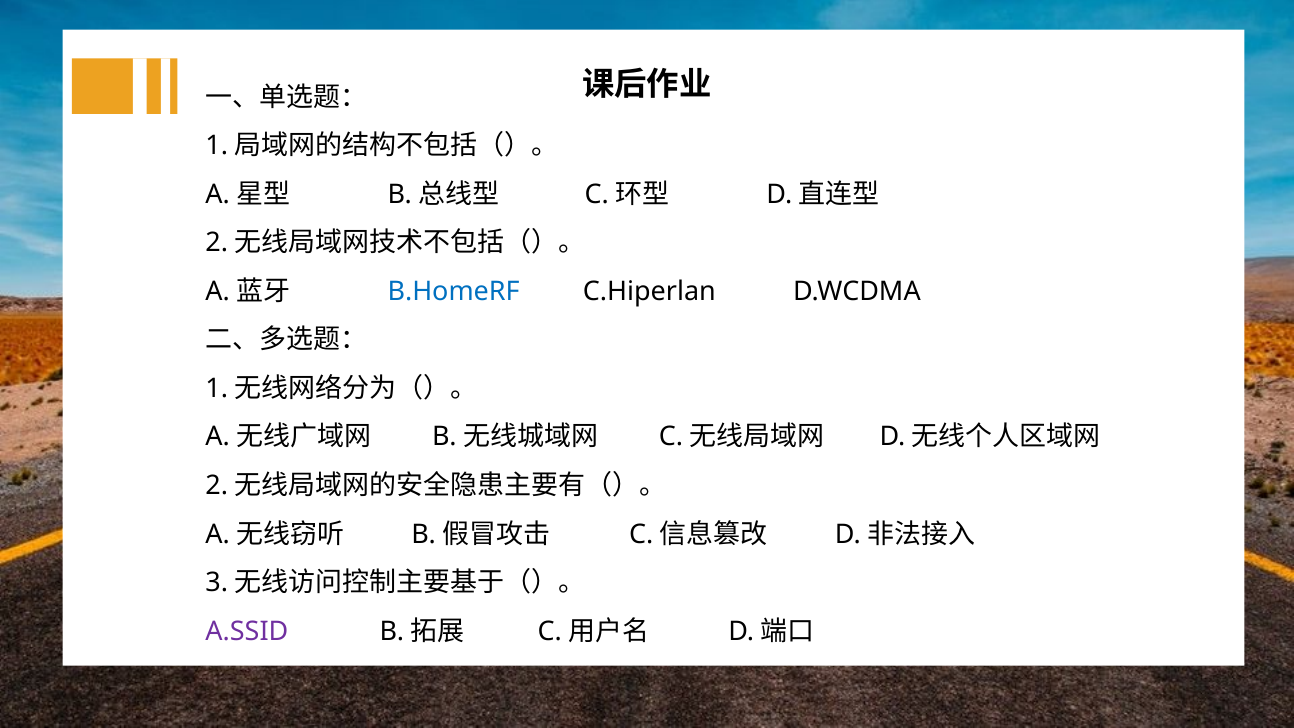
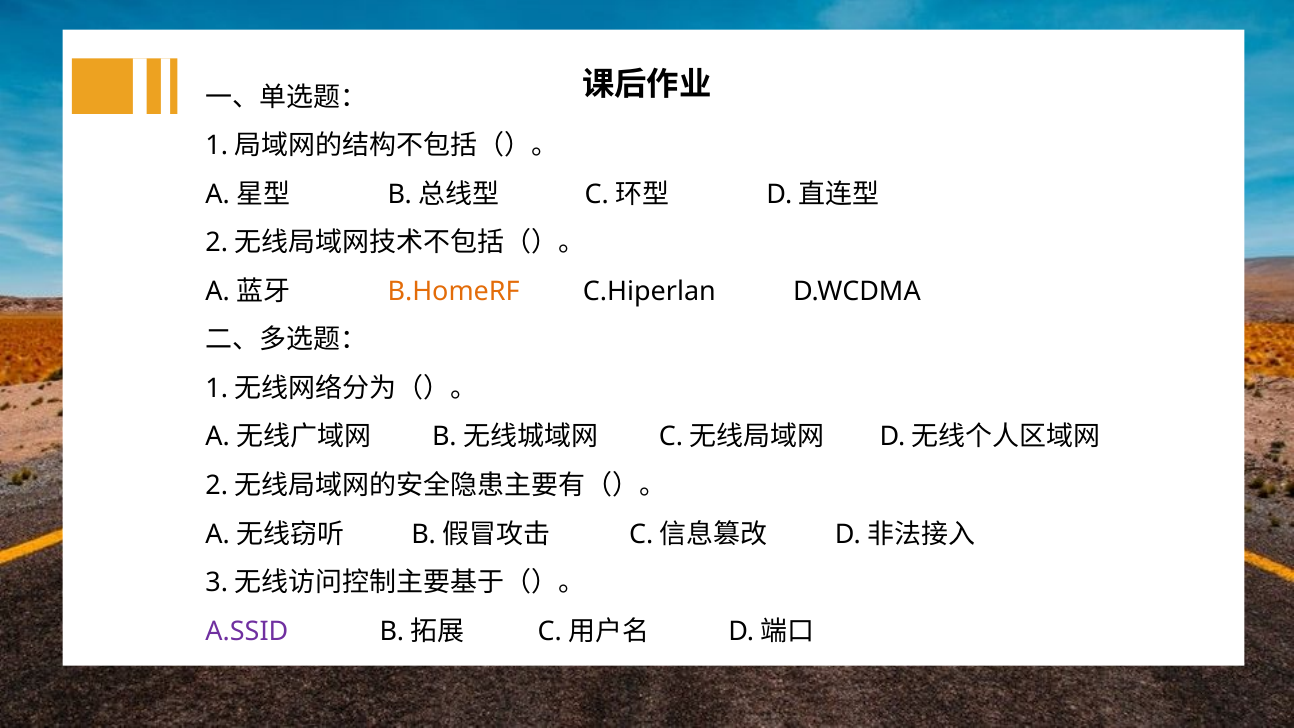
B.HomeRF colour: blue -> orange
